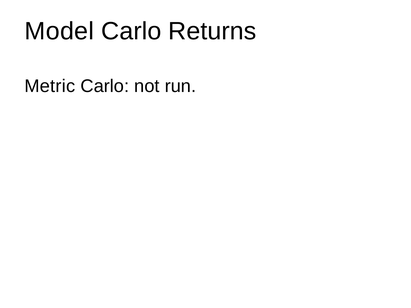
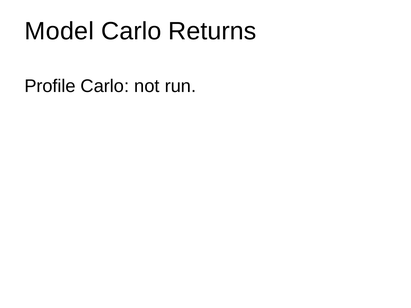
Metric: Metric -> Profile
